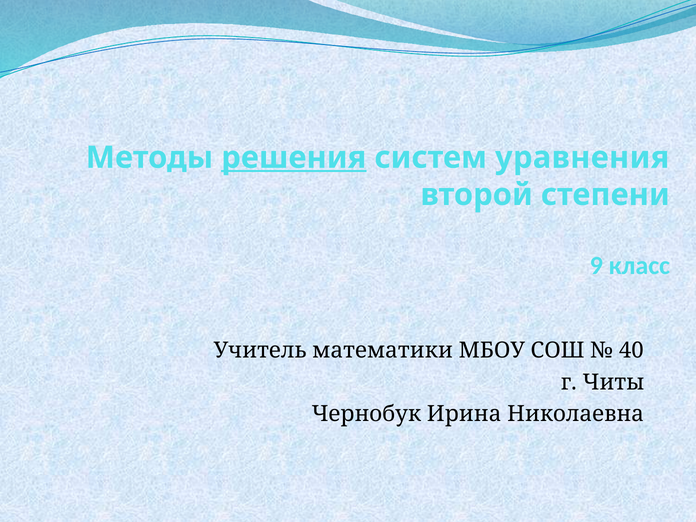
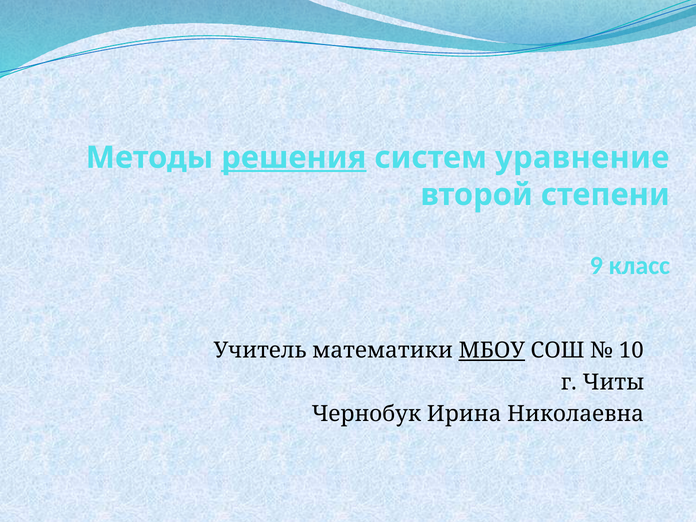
уравнения: уравнения -> уравнение
МБОУ underline: none -> present
40: 40 -> 10
